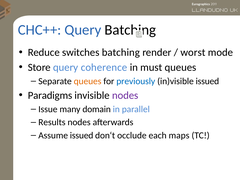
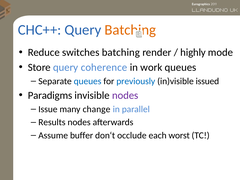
Batching at (130, 30) colour: black -> orange
worst: worst -> highly
must: must -> work
queues at (88, 81) colour: orange -> blue
domain: domain -> change
Assume issued: issued -> buffer
maps: maps -> worst
